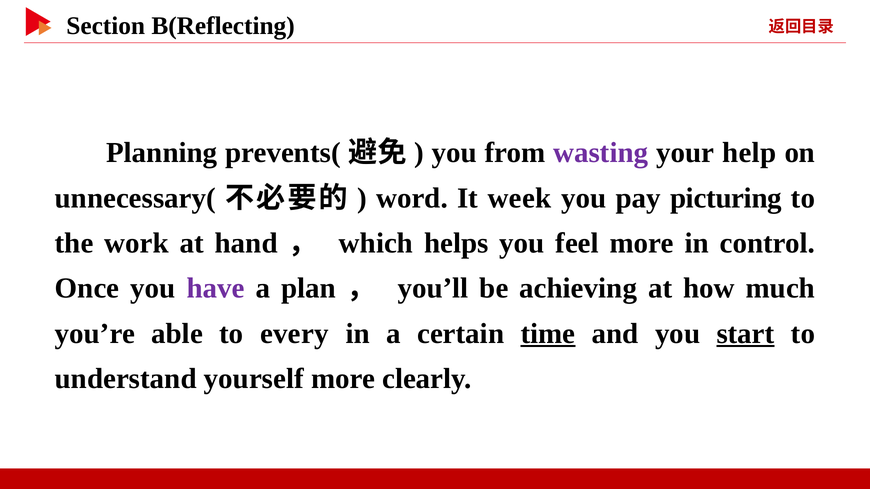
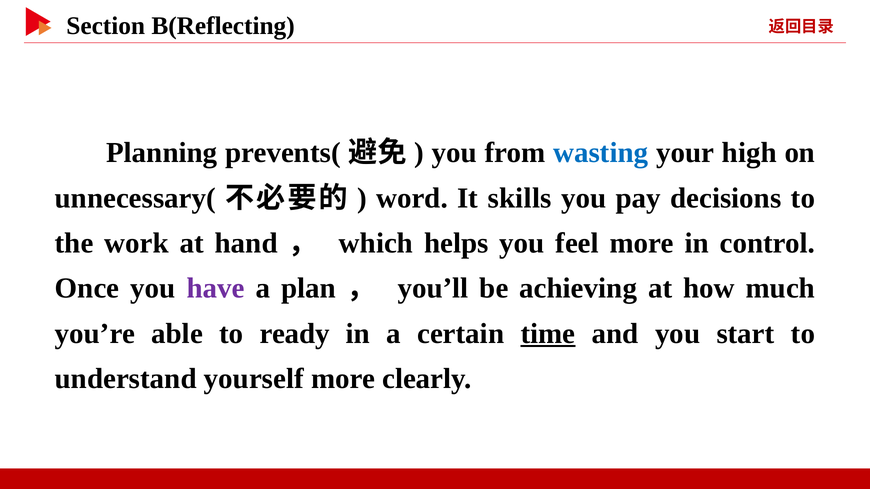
wasting colour: purple -> blue
help: help -> high
week: week -> skills
picturing: picturing -> decisions
every: every -> ready
start underline: present -> none
